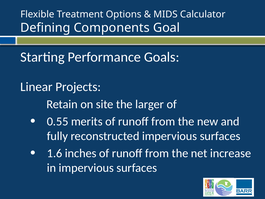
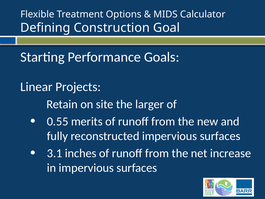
Components: Components -> Construction
1.6: 1.6 -> 3.1
